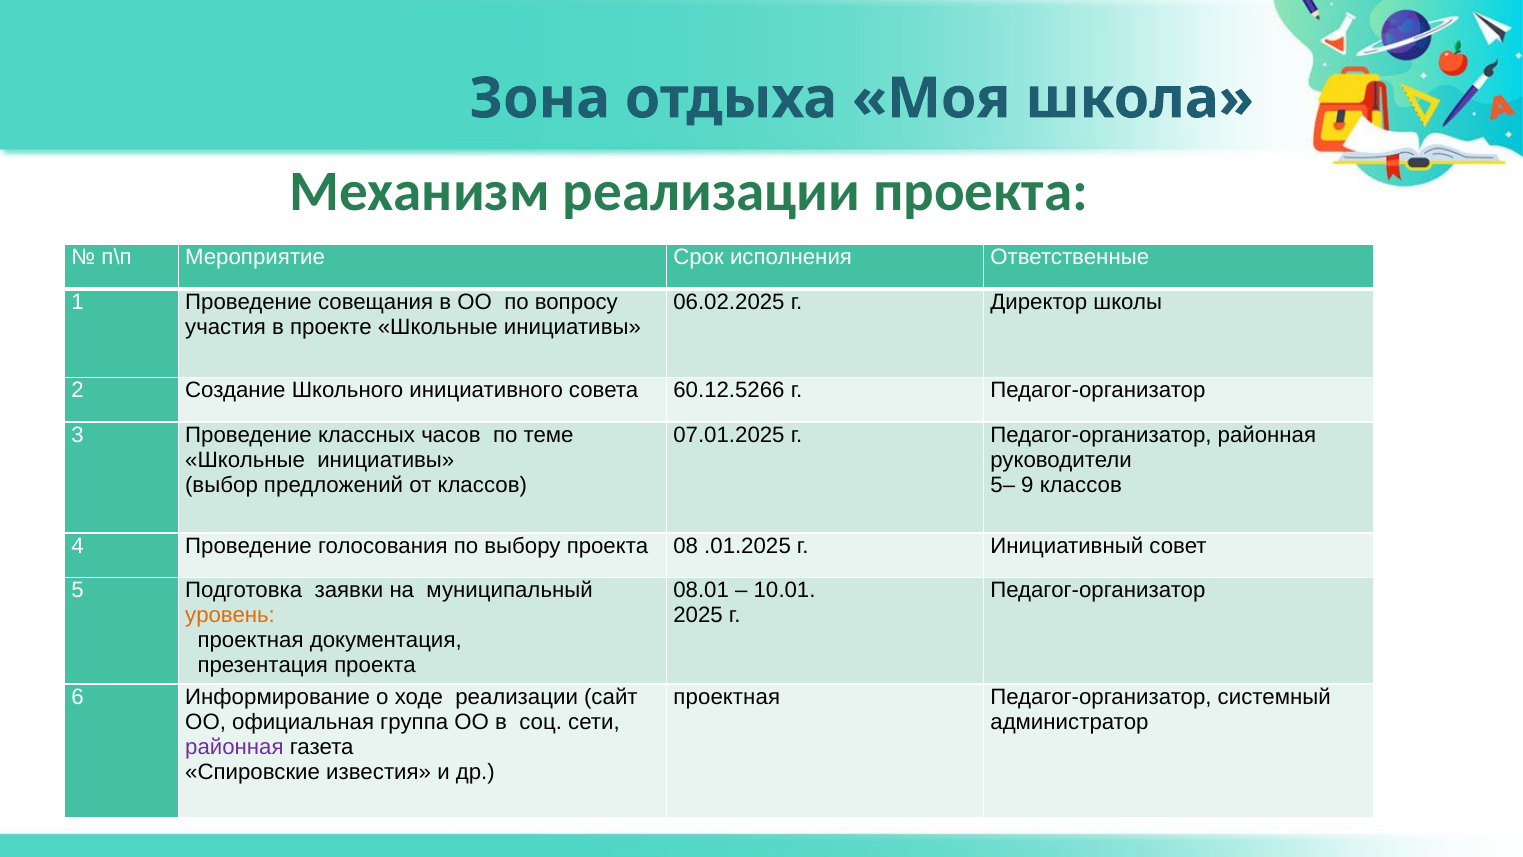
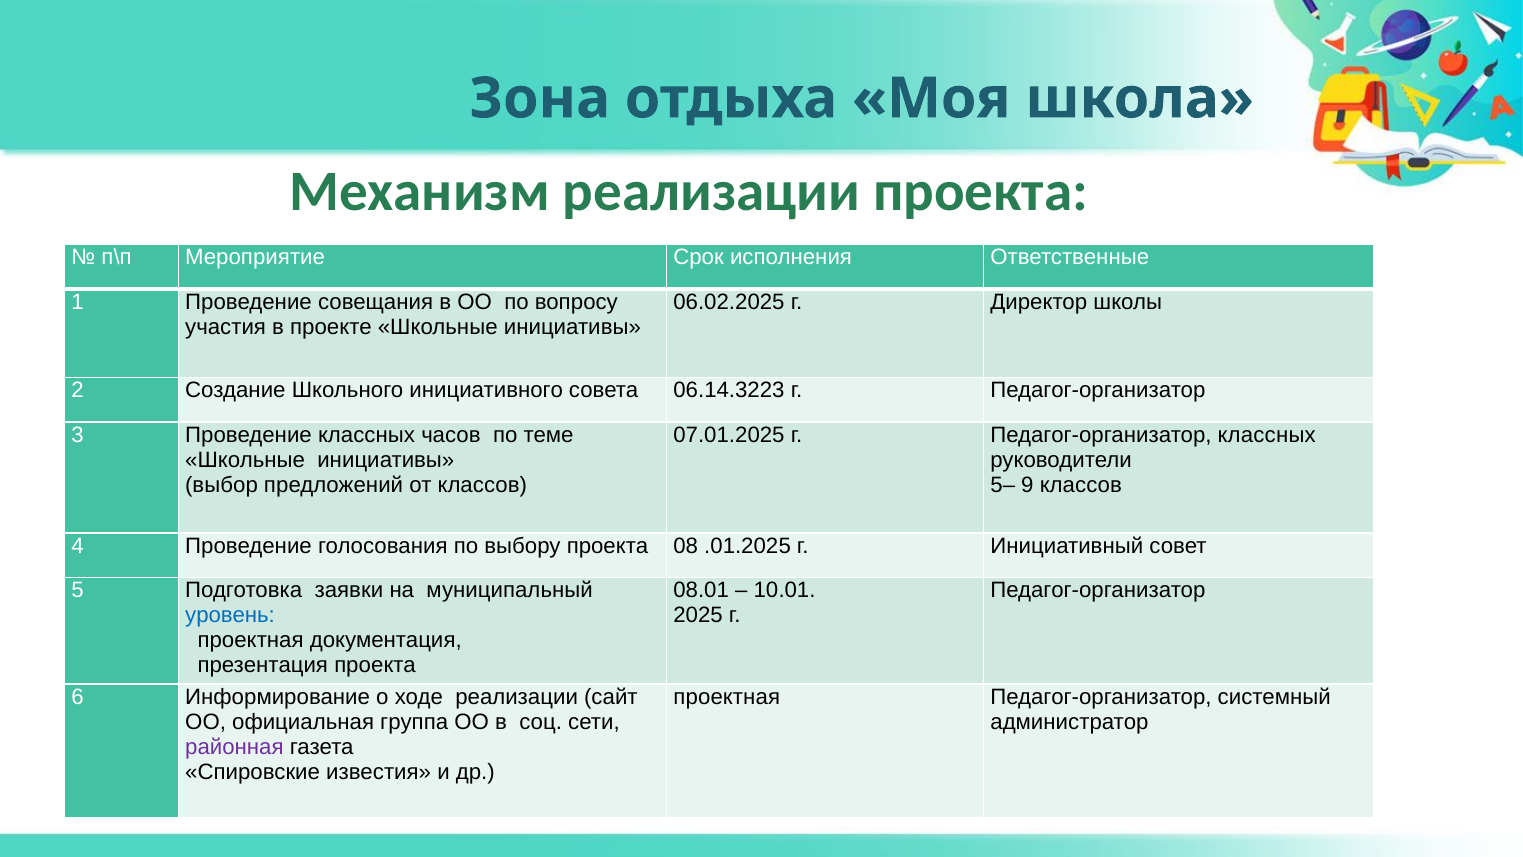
60.12.5266: 60.12.5266 -> 06.14.3223
Педагог-организатор районная: районная -> классных
уровень colour: orange -> blue
